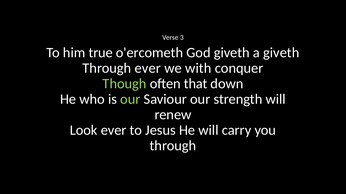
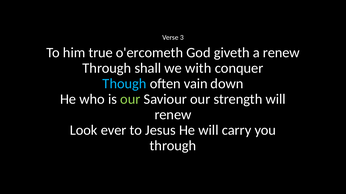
a giveth: giveth -> renew
Through ever: ever -> shall
Though colour: light green -> light blue
that: that -> vain
